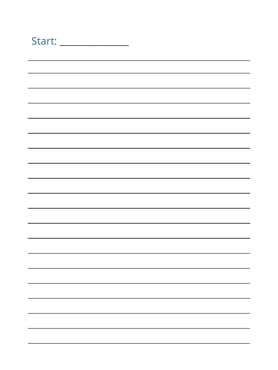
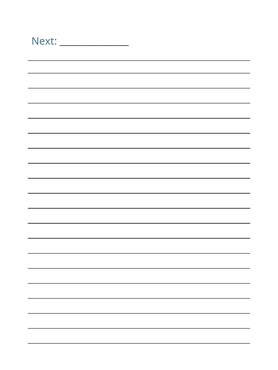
Start: Start -> Next
